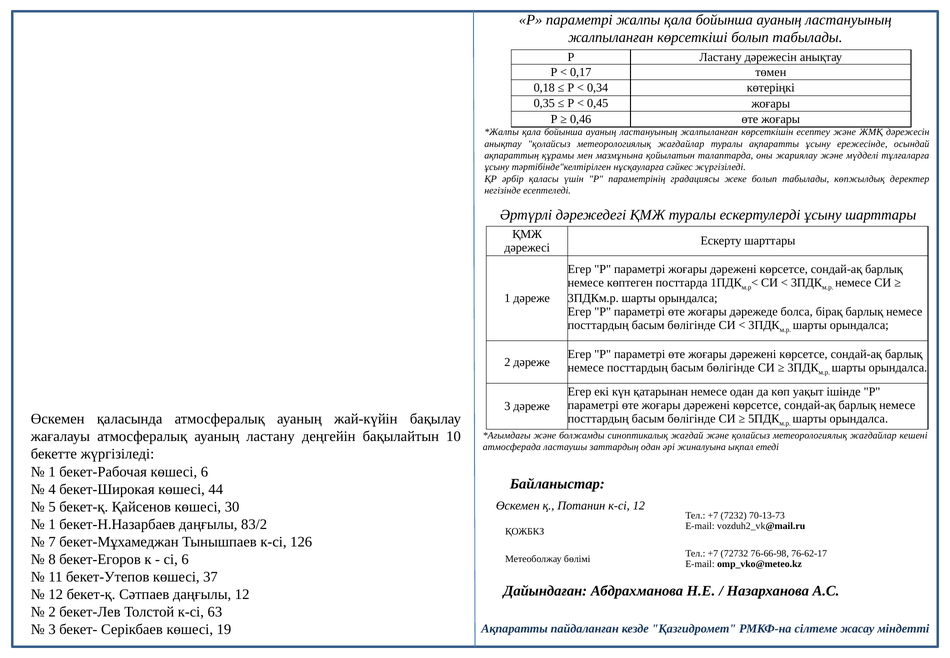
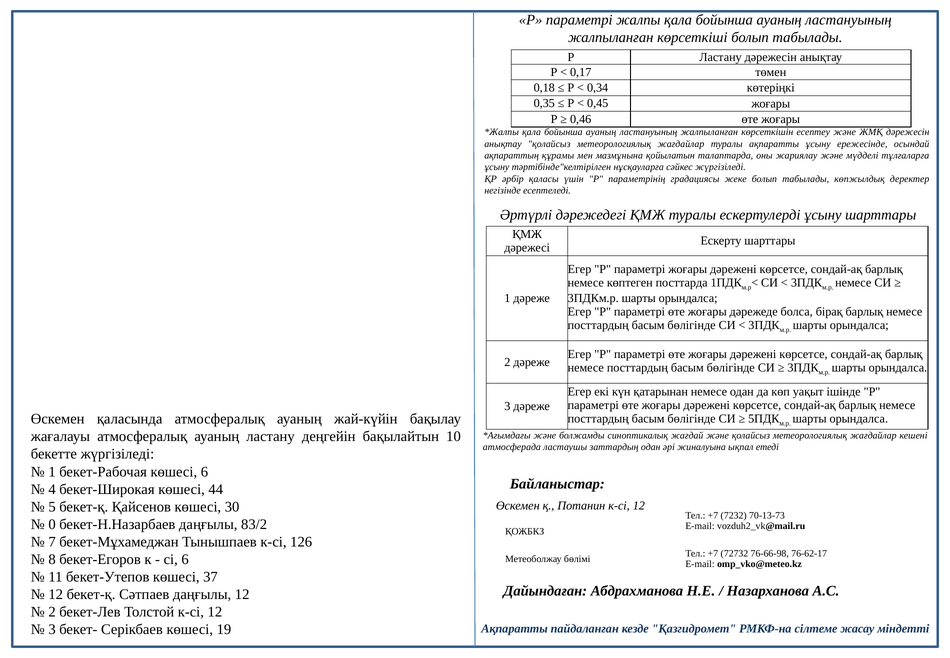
1 at (52, 524): 1 -> 0
Толстой к-сі 63: 63 -> 12
